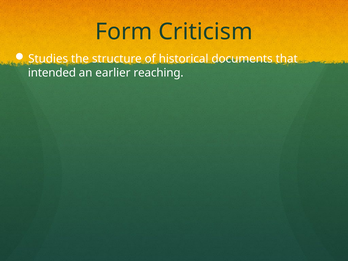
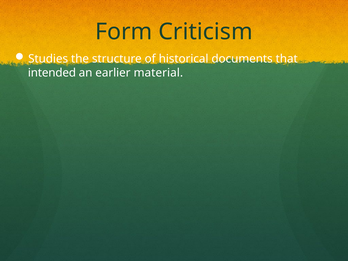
reaching: reaching -> material
